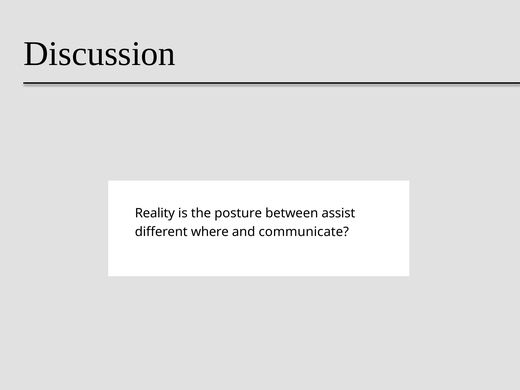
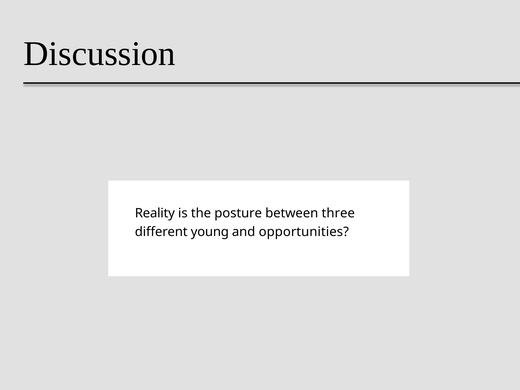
assist: assist -> three
where: where -> young
communicate: communicate -> opportunities
